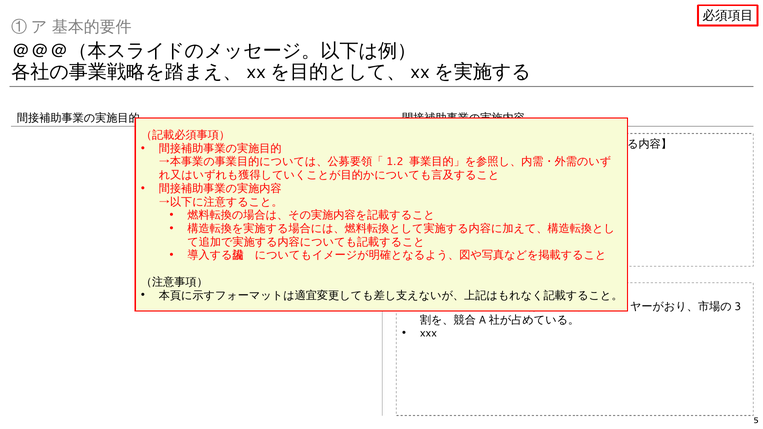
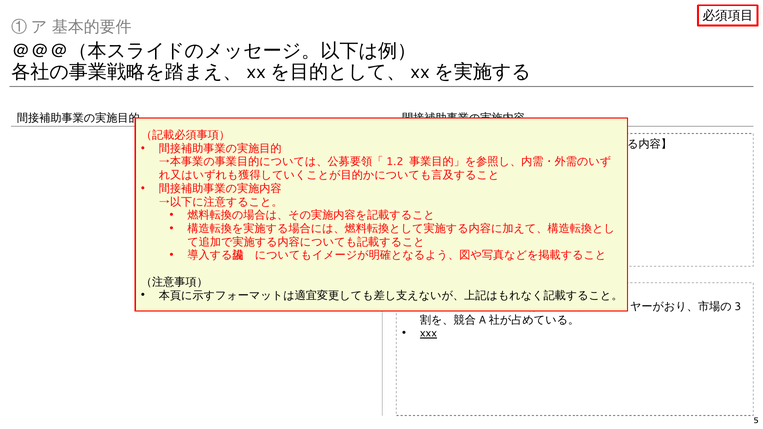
xxx at (428, 333) underline: none -> present
